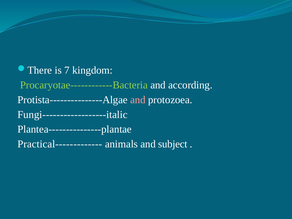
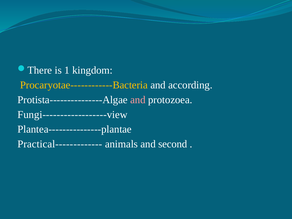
7: 7 -> 1
Procaryotae------------Bacteria colour: light green -> yellow
Fungi------------------italic: Fungi------------------italic -> Fungi------------------view
subject: subject -> second
